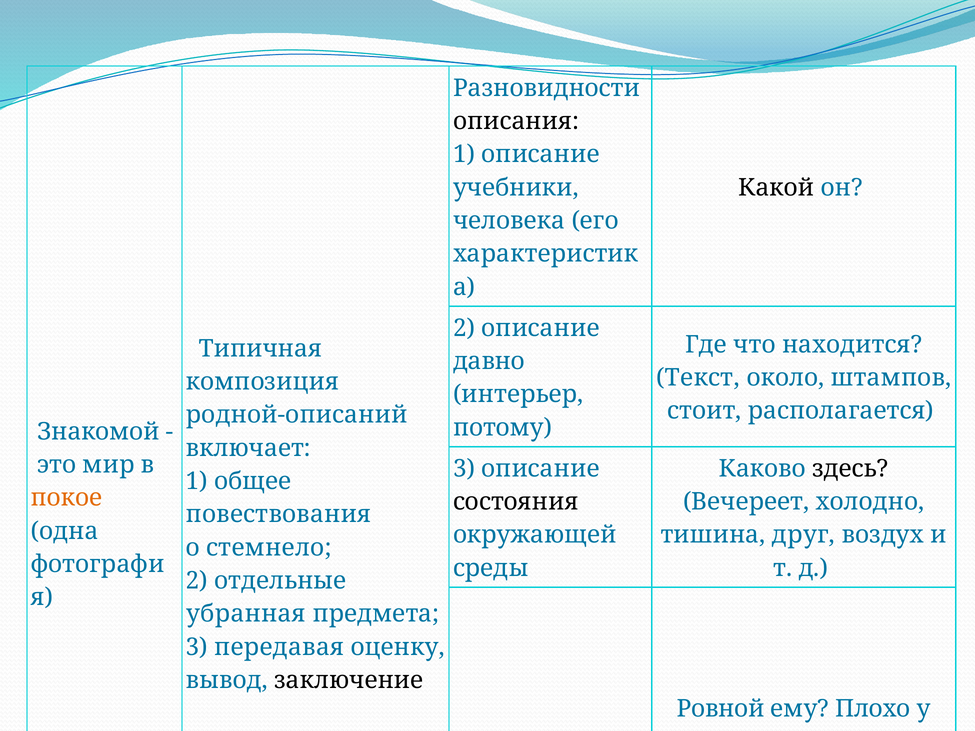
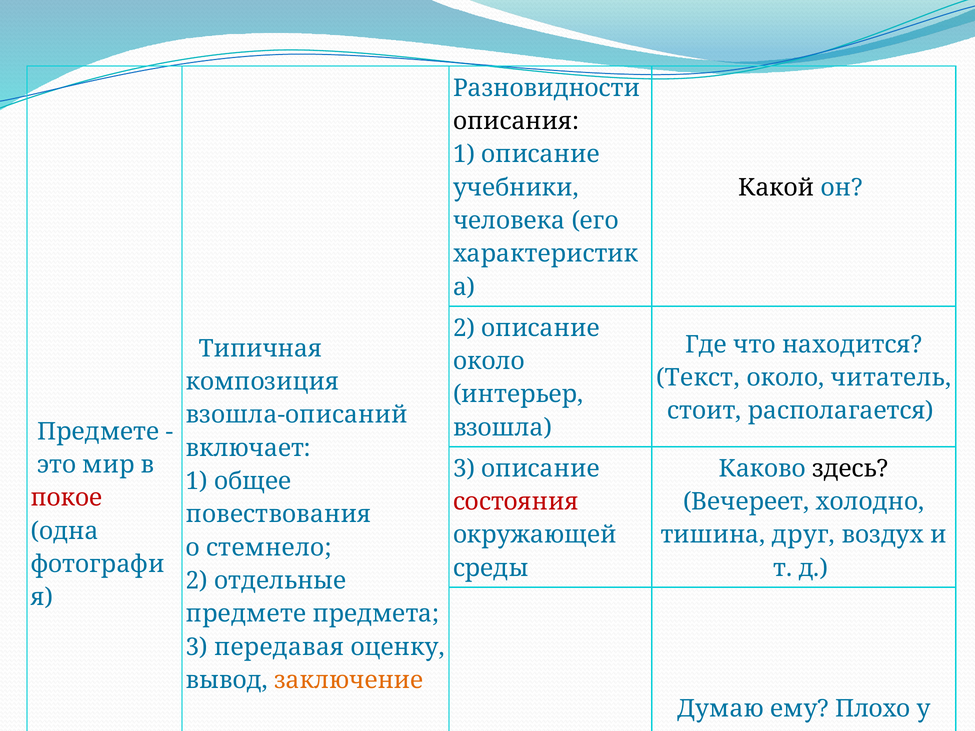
давно at (489, 361): давно -> около
штампов: штампов -> читатель
родной-описаний: родной-описаний -> взошла-описаний
потому: потому -> взошла
Знакомой at (98, 432): Знакомой -> Предмете
покое colour: orange -> red
состояния at (516, 502) colour: black -> red
убранная at (246, 614): убранная -> предмете
заключение colour: black -> orange
Ровной: Ровной -> Думаю
